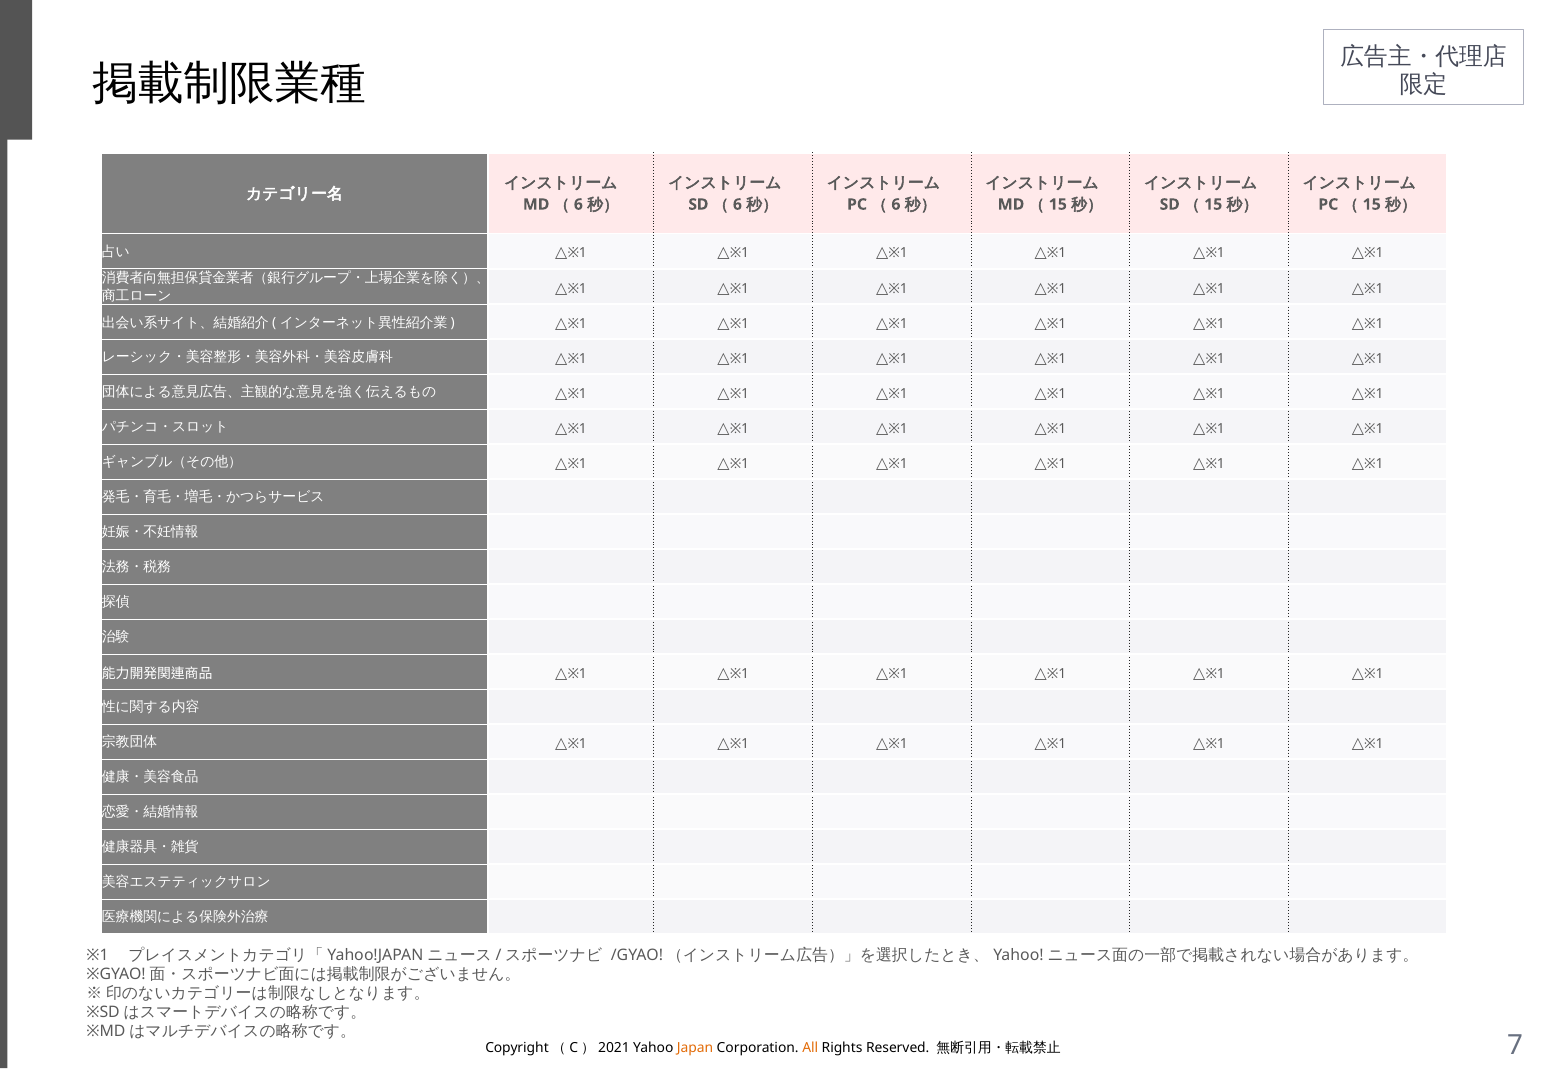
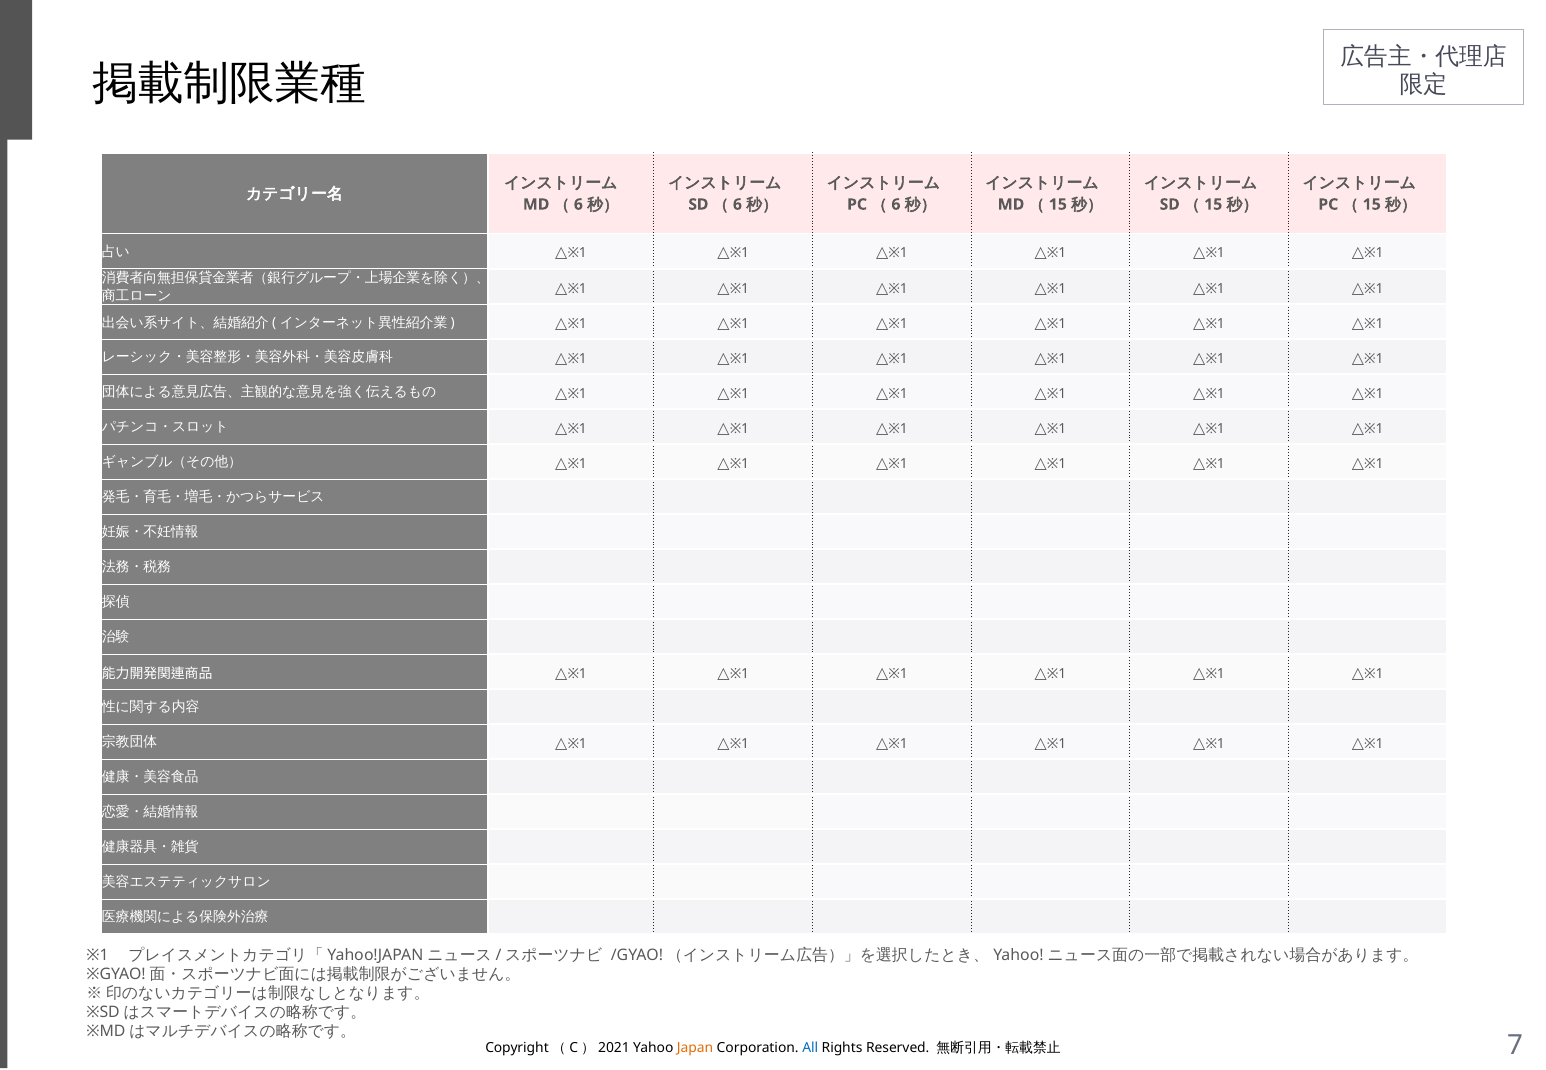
All colour: orange -> blue
